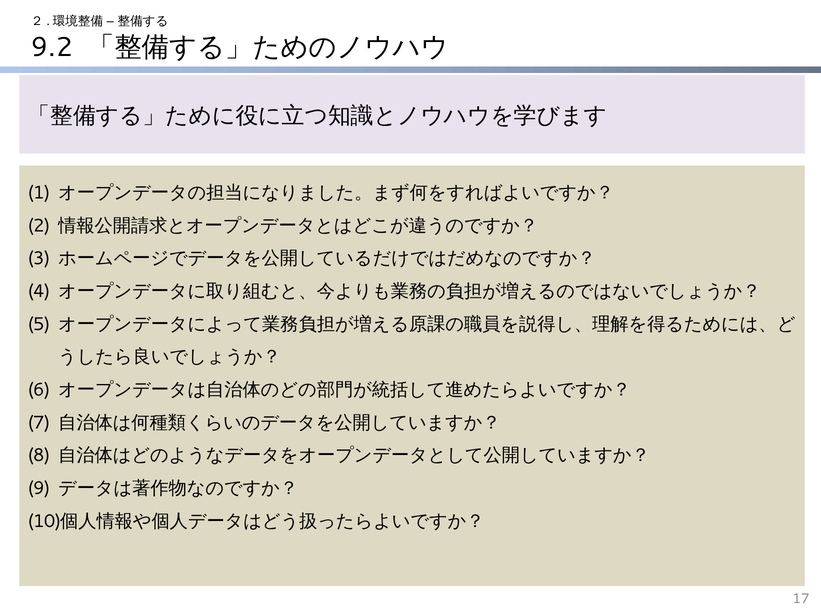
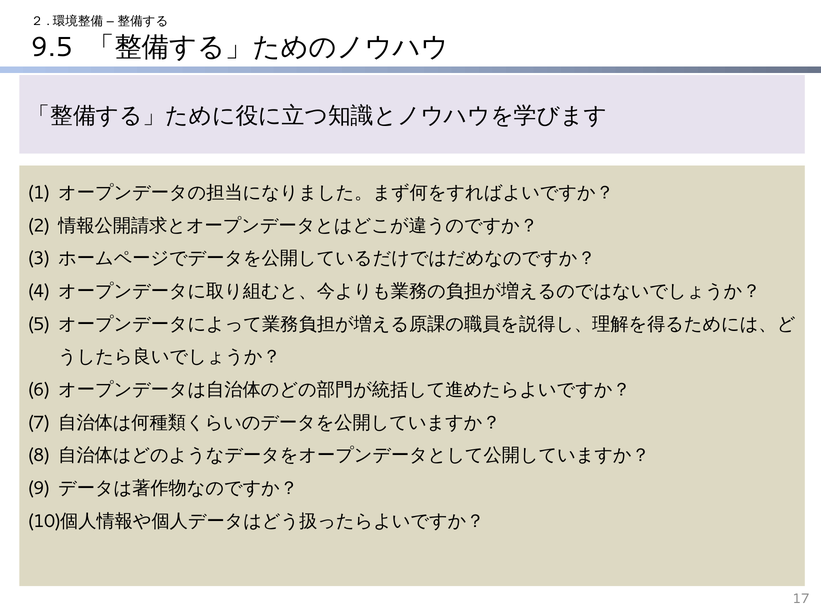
9.2: 9.2 -> 9.5
